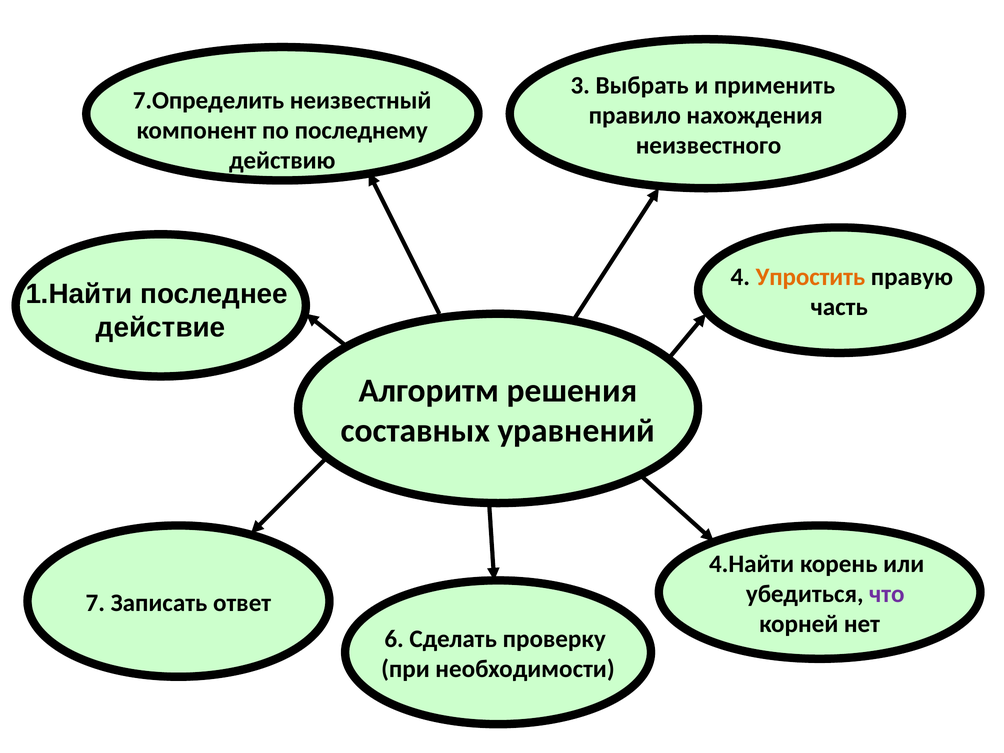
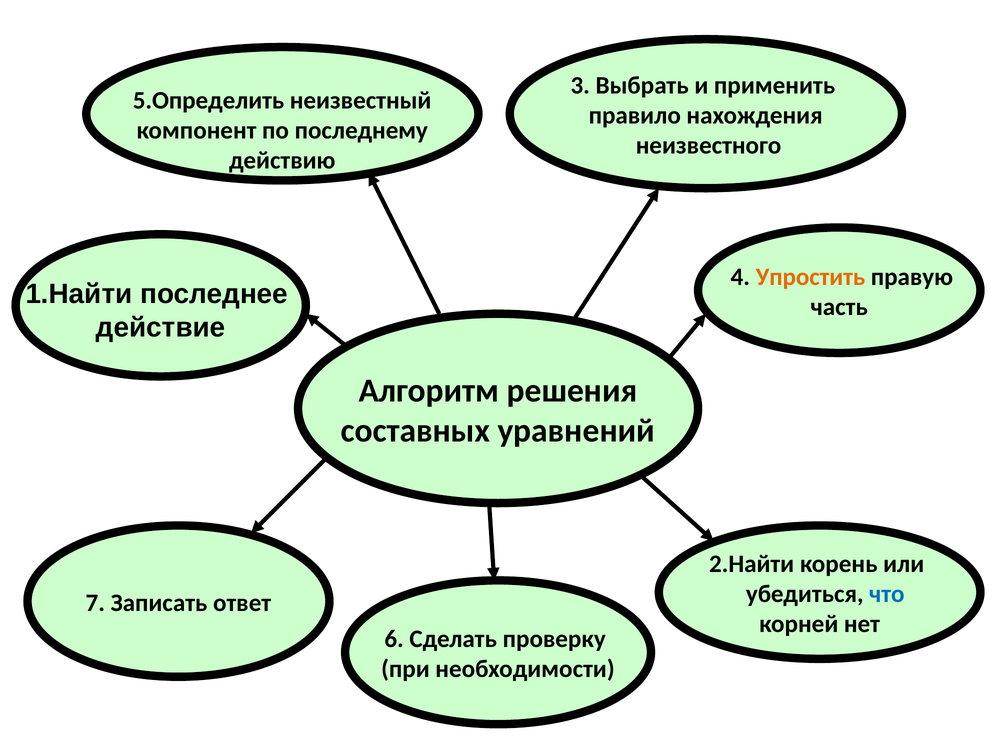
7.Определить: 7.Определить -> 5.Определить
4.Найти: 4.Найти -> 2.Найти
что colour: purple -> blue
